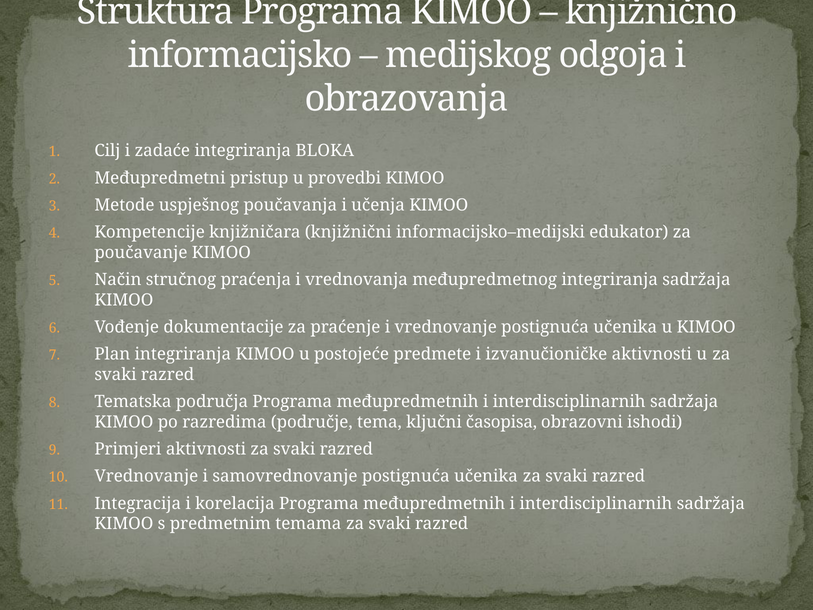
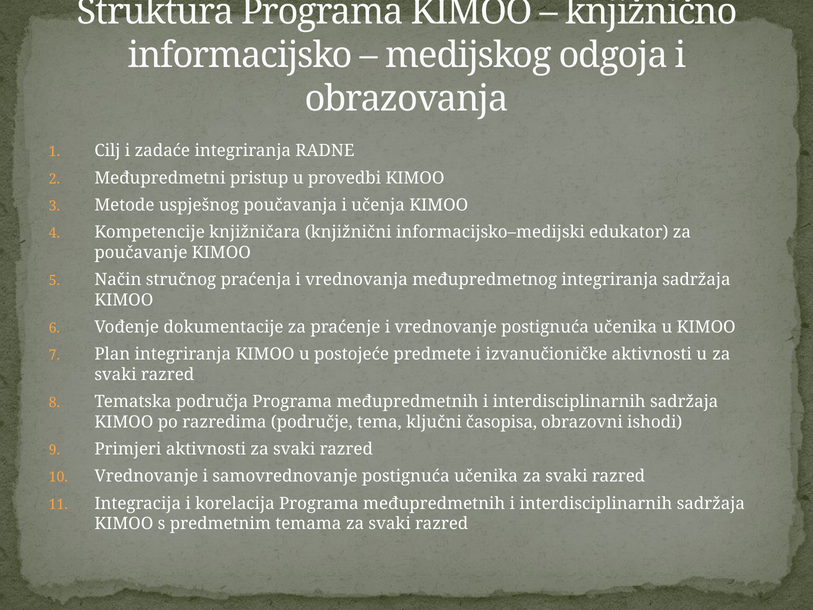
BLOKA: BLOKA -> RADNE
